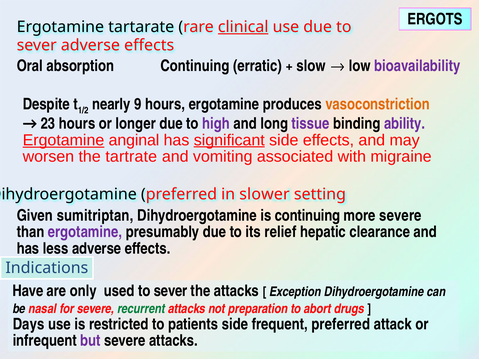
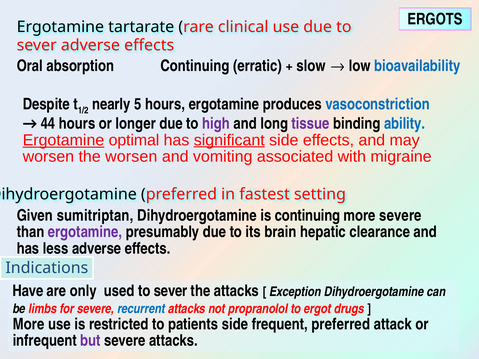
clinical underline: present -> none
bioavailability colour: purple -> blue
9: 9 -> 5
vasoconstriction colour: orange -> blue
23: 23 -> 44
ability colour: purple -> blue
anginal: anginal -> optimal
the tartrate: tartrate -> worsen
slower: slower -> fastest
relief: relief -> brain
nasal: nasal -> limbs
recurrent colour: green -> blue
preparation: preparation -> propranolol
abort: abort -> ergot
Days at (29, 324): Days -> More
